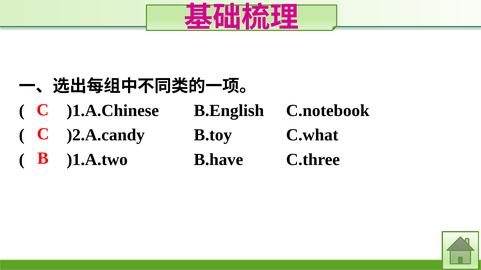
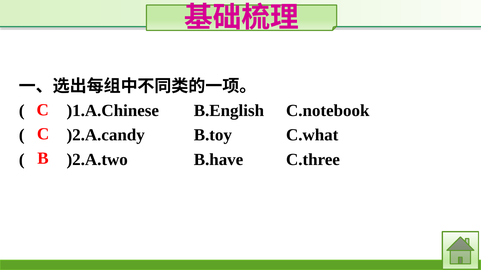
)1.A.two: )1.A.two -> )2.A.two
